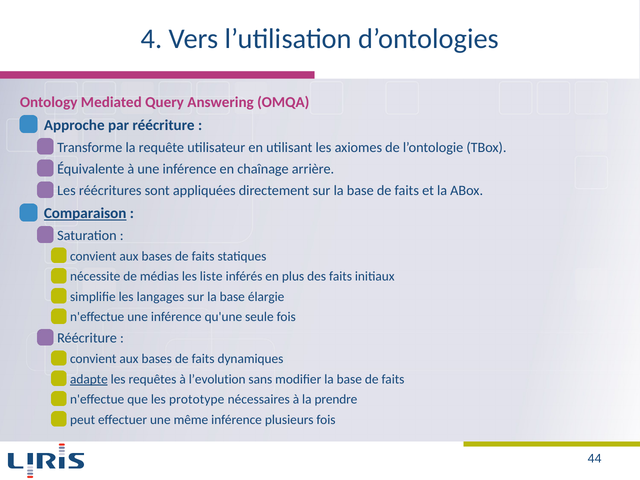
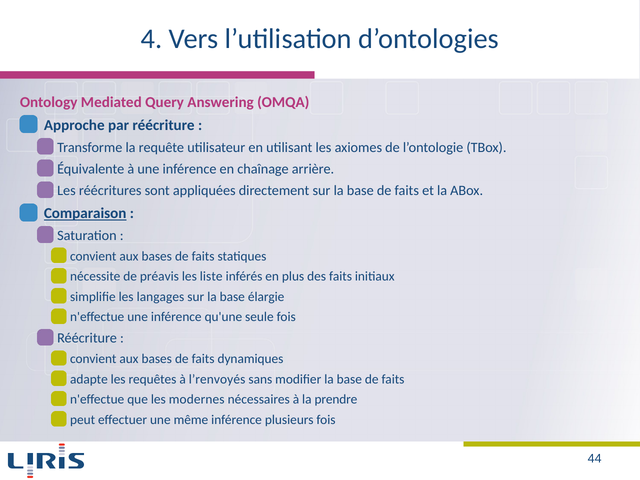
médias: médias -> préavis
adapte underline: present -> none
l’evolution: l’evolution -> l’renvoyés
prototype: prototype -> modernes
